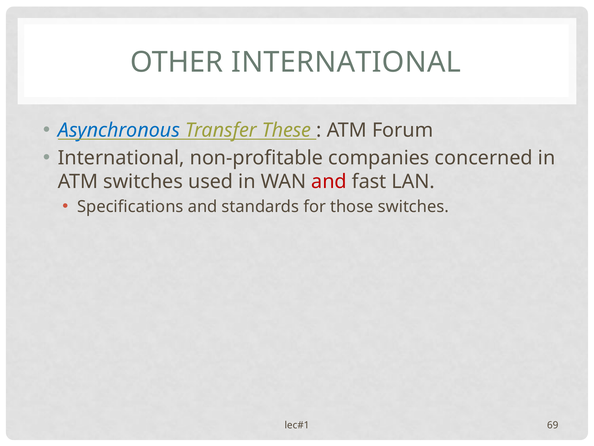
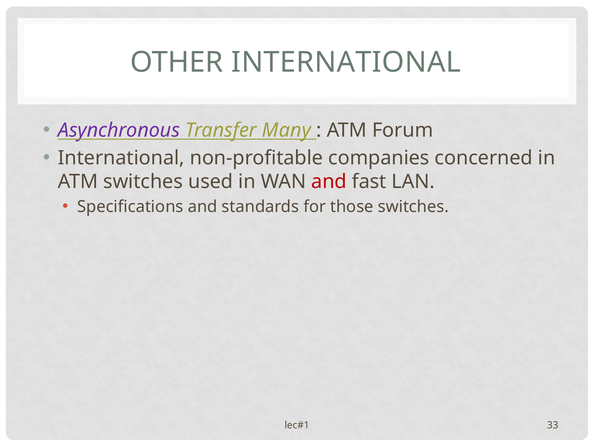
Asynchronous colour: blue -> purple
These: These -> Many
69: 69 -> 33
